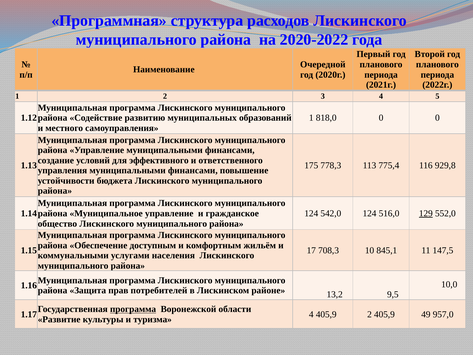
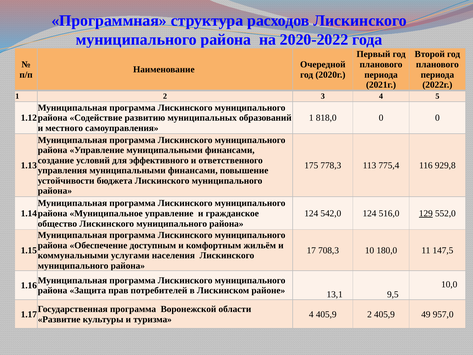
845,1: 845,1 -> 180,0
13,2: 13,2 -> 13,1
программа at (133, 309) underline: present -> none
